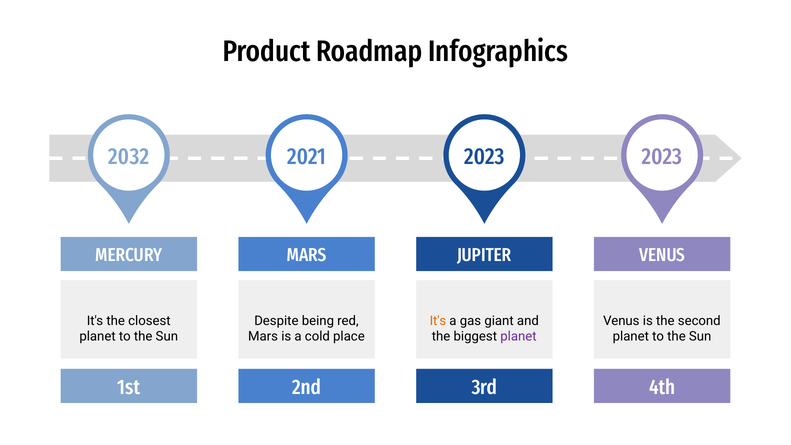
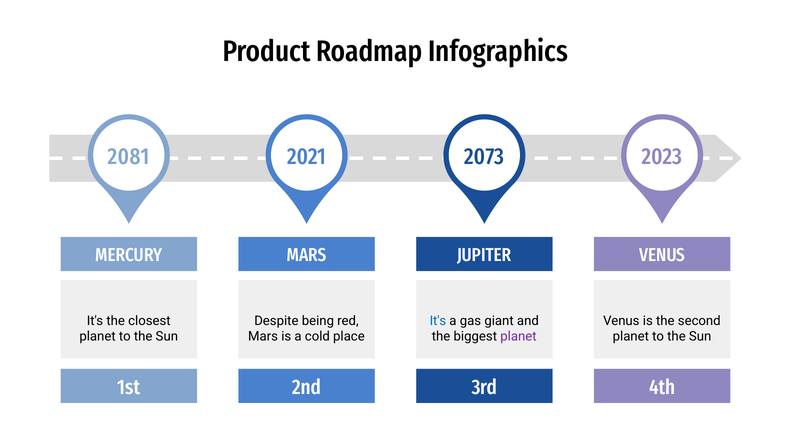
2032: 2032 -> 2081
2023 at (484, 157): 2023 -> 2073
It's at (438, 321) colour: orange -> blue
